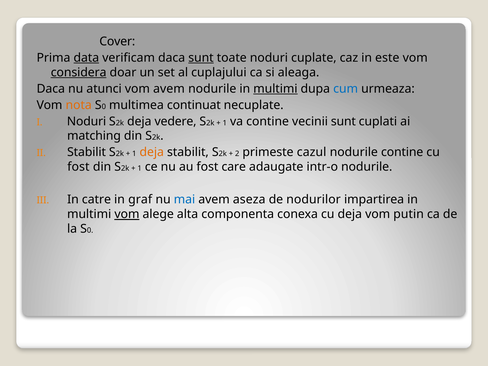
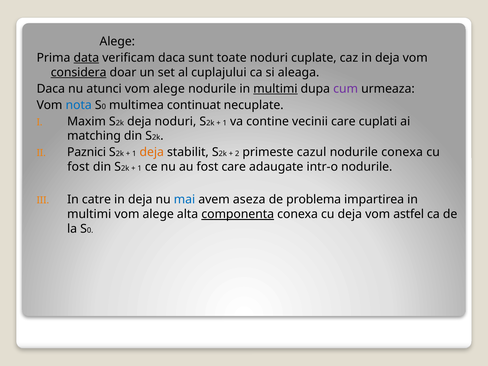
Cover at (117, 41): Cover -> Alege
sunt at (201, 58) underline: present -> none
caz in este: este -> deja
atunci vom avem: avem -> alege
cum colour: blue -> purple
nota colour: orange -> blue
Noduri at (87, 121): Noduri -> Maxim
deja vedere: vedere -> noduri
vecinii sunt: sunt -> care
Stabilit at (87, 152): Stabilit -> Paznici
nodurile contine: contine -> conexa
graf at (140, 200): graf -> deja
nodurilor: nodurilor -> problema
vom at (127, 214) underline: present -> none
componenta underline: none -> present
putin: putin -> astfel
